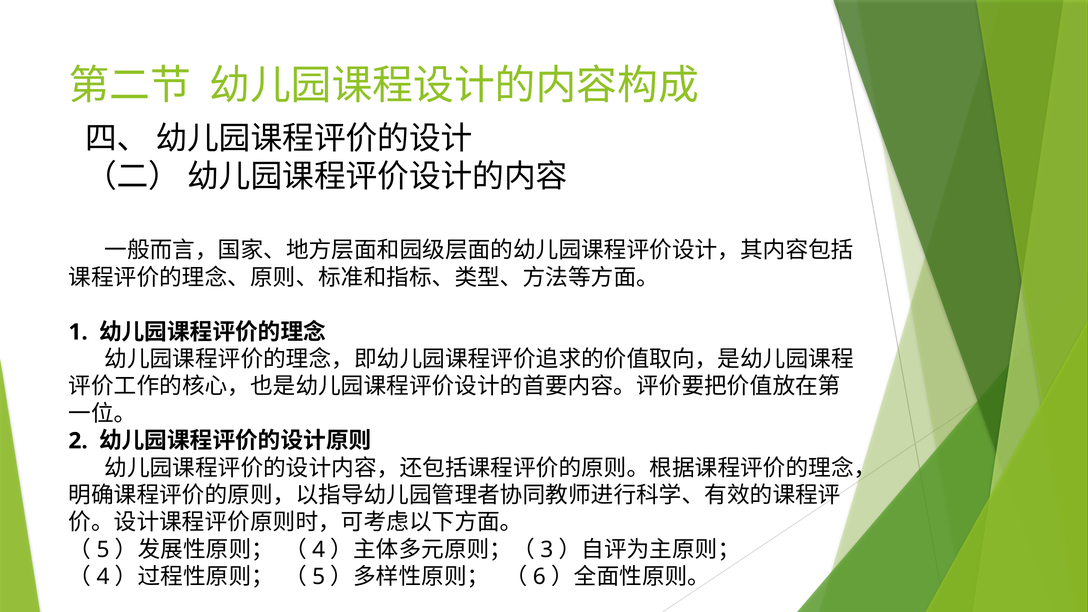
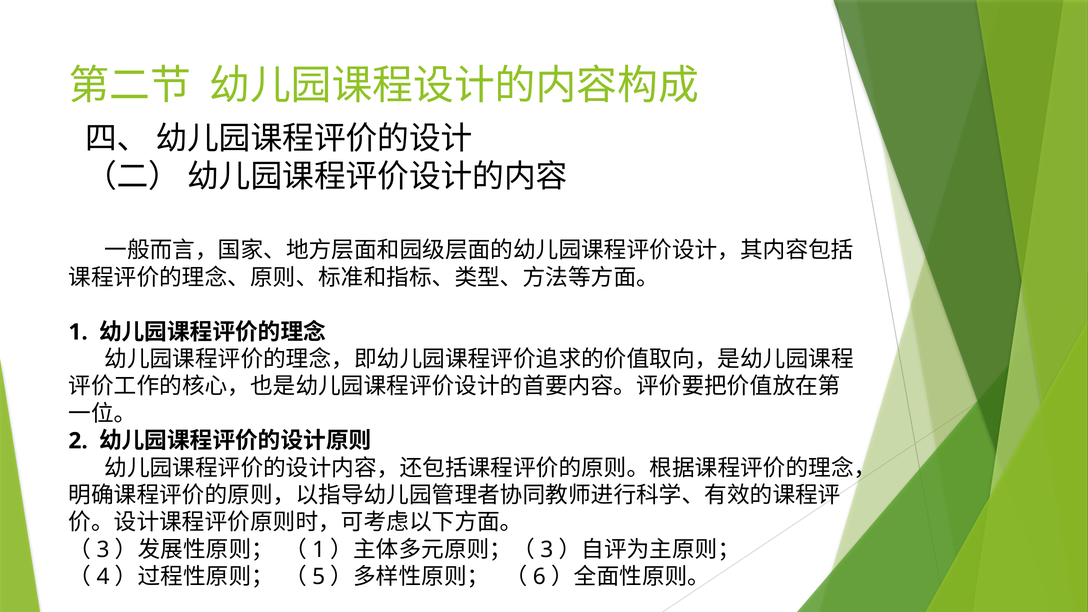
5 at (103, 550): 5 -> 3
4 at (319, 550): 4 -> 1
